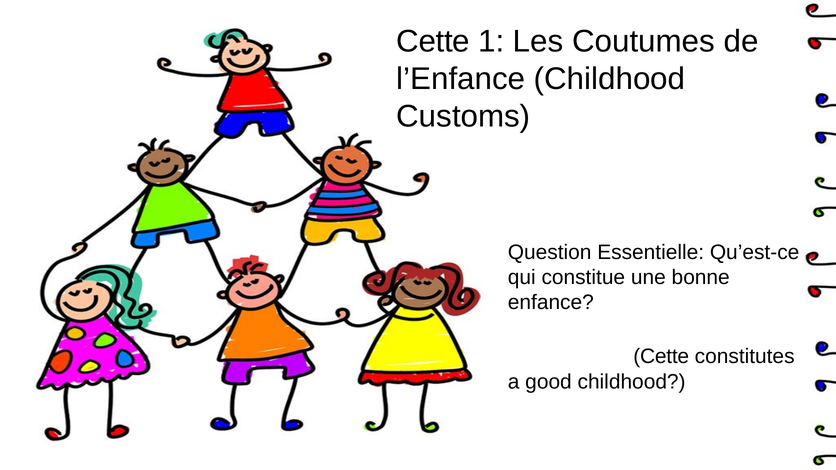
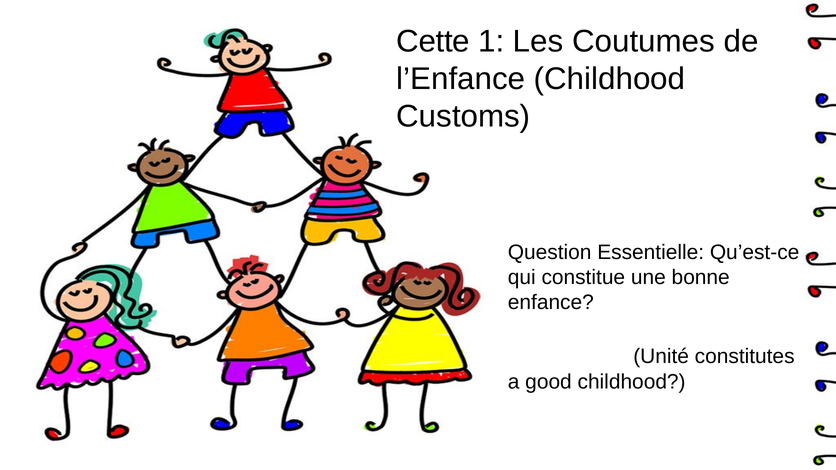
Cette at (661, 357): Cette -> Unité
